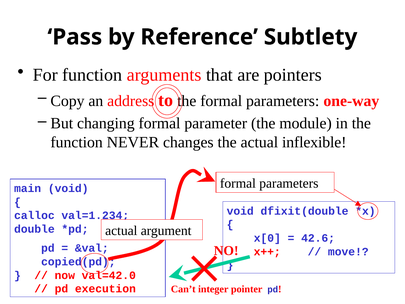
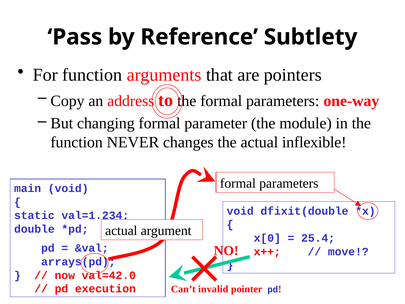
calloc: calloc -> static
42.6: 42.6 -> 25.4
copied(pd: copied(pd -> arrays(pd
integer: integer -> invalid
